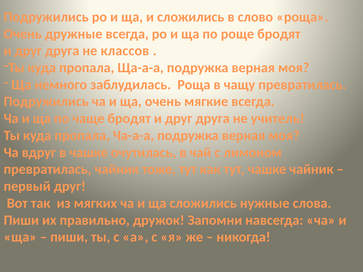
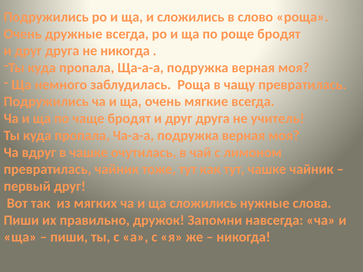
не классов: классов -> никогда
